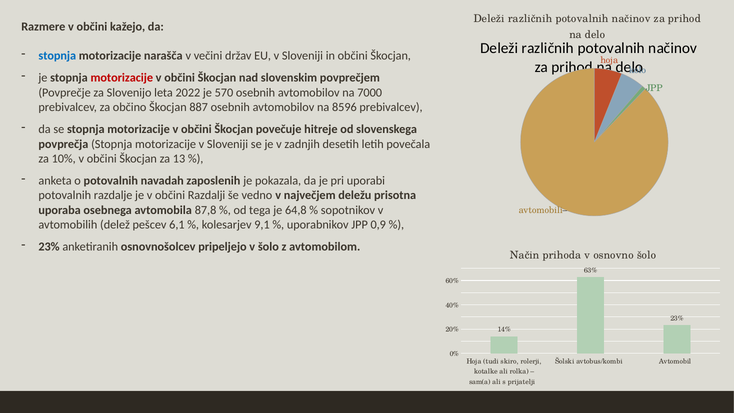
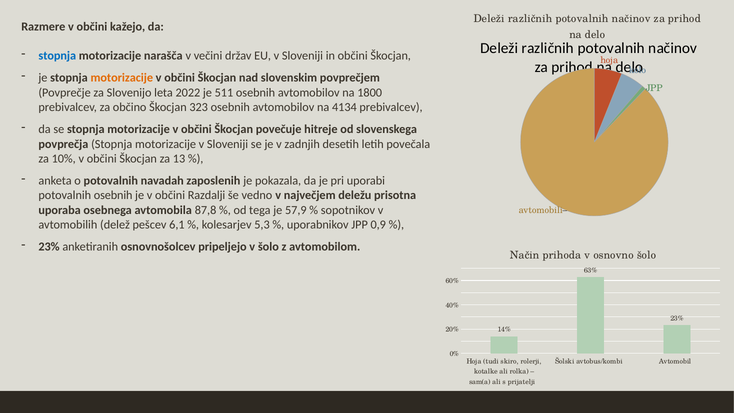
motorizacije at (122, 78) colour: red -> orange
570: 570 -> 511
7000: 7000 -> 1800
887: 887 -> 323
8596: 8596 -> 4134
potovalnih razdalje: razdalje -> osebnih
64,8: 64,8 -> 57,9
9,1: 9,1 -> 5,3
